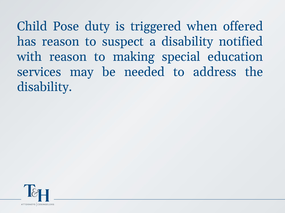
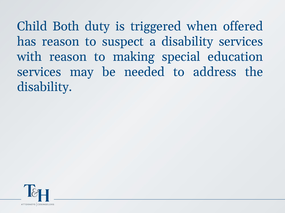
Pose: Pose -> Both
disability notified: notified -> services
